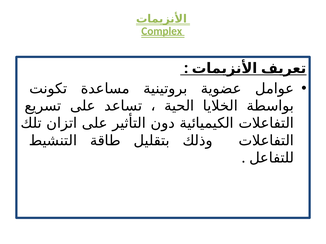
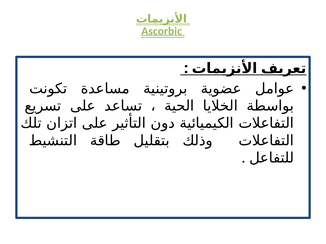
Complex: Complex -> Ascorbic
